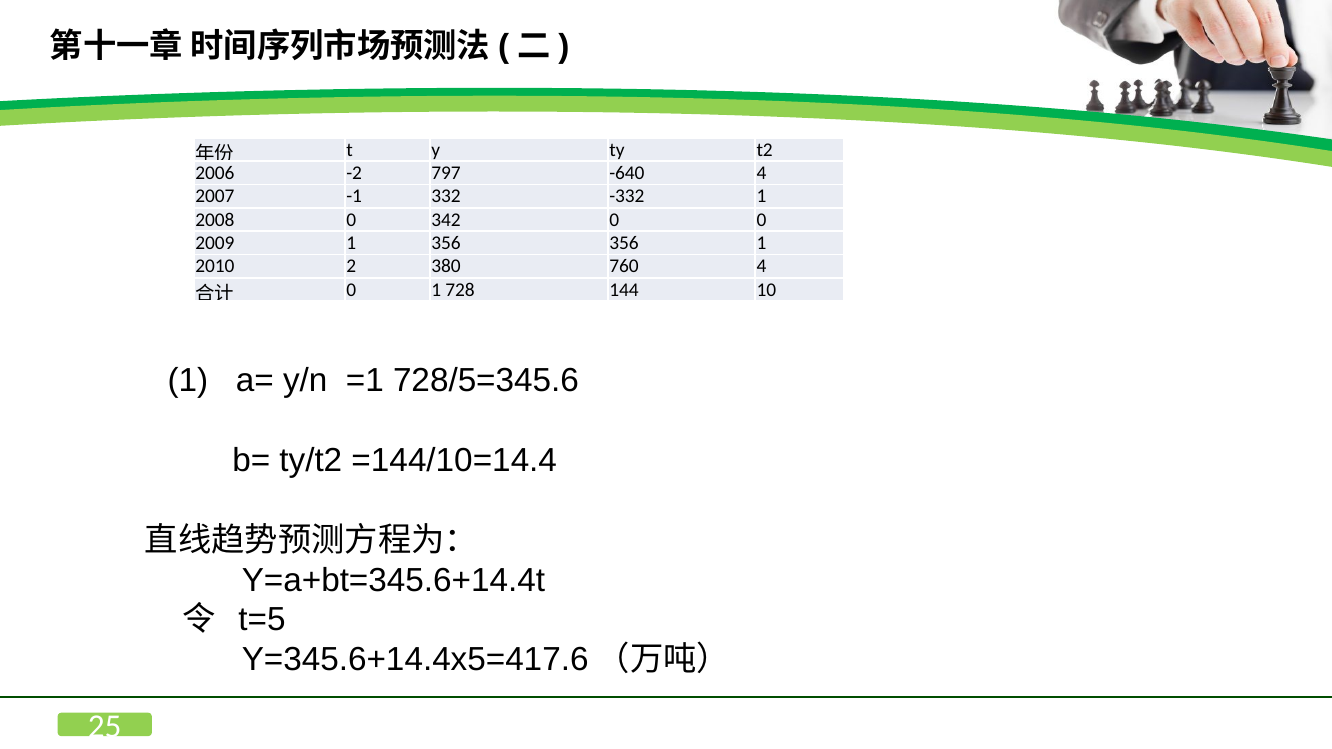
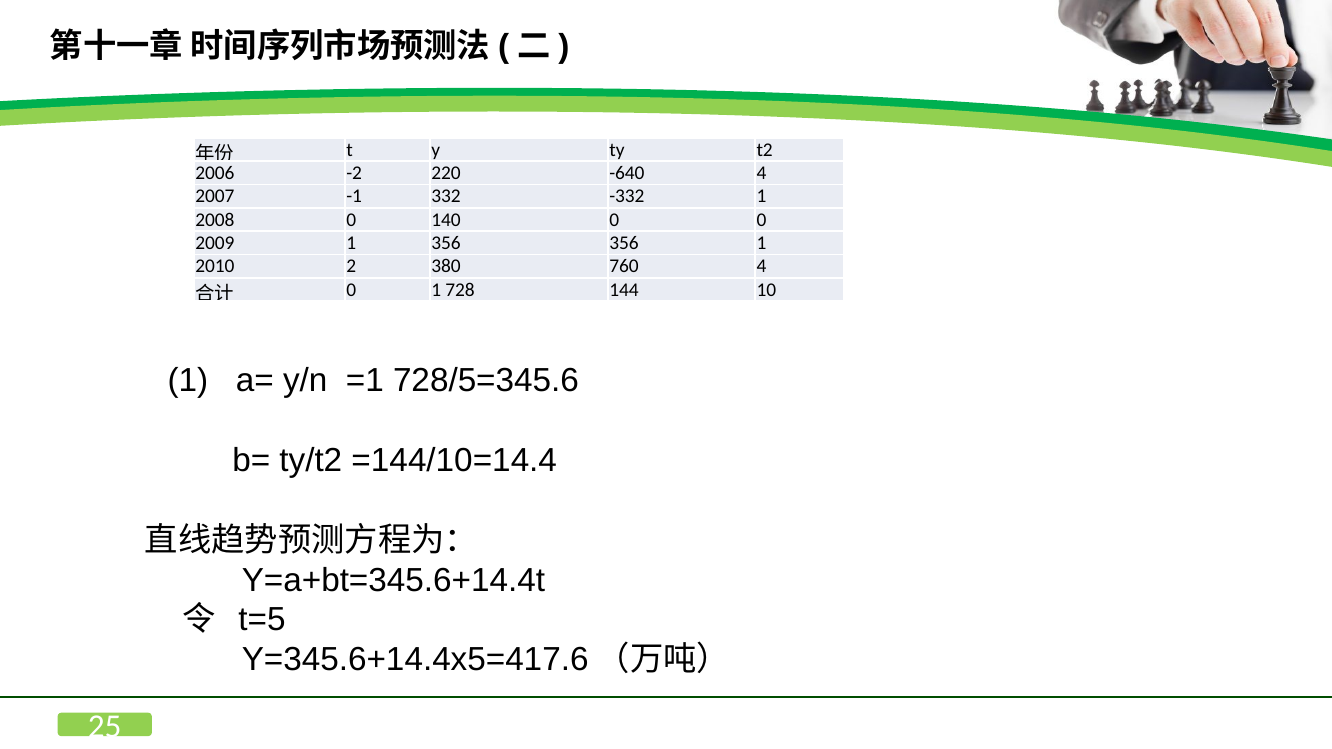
797: 797 -> 220
342: 342 -> 140
